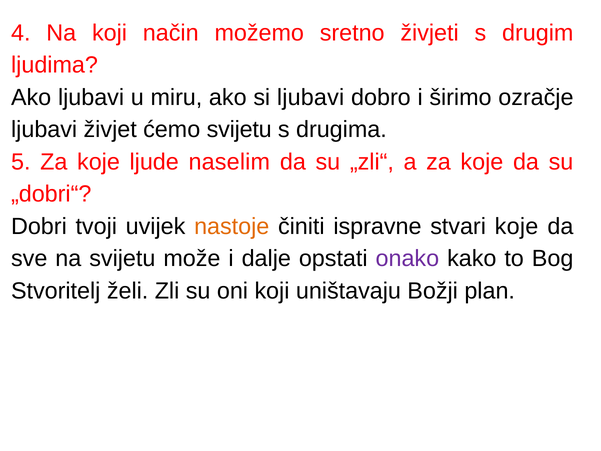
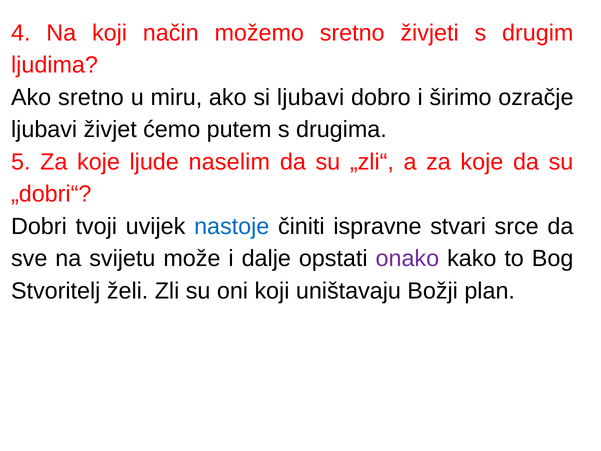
Ako ljubavi: ljubavi -> sretno
ćemo svijetu: svijetu -> putem
nastoje colour: orange -> blue
stvari koje: koje -> srce
